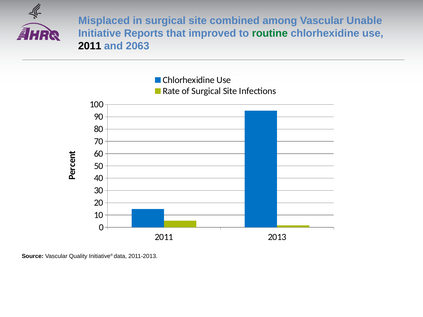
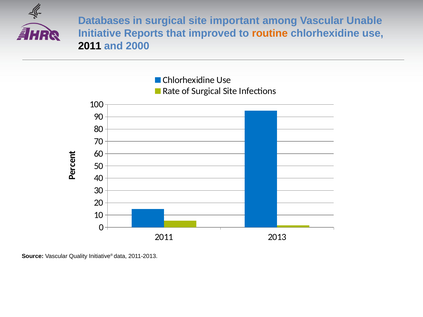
Misplaced: Misplaced -> Databases
combined: combined -> important
routine colour: green -> orange
2063: 2063 -> 2000
